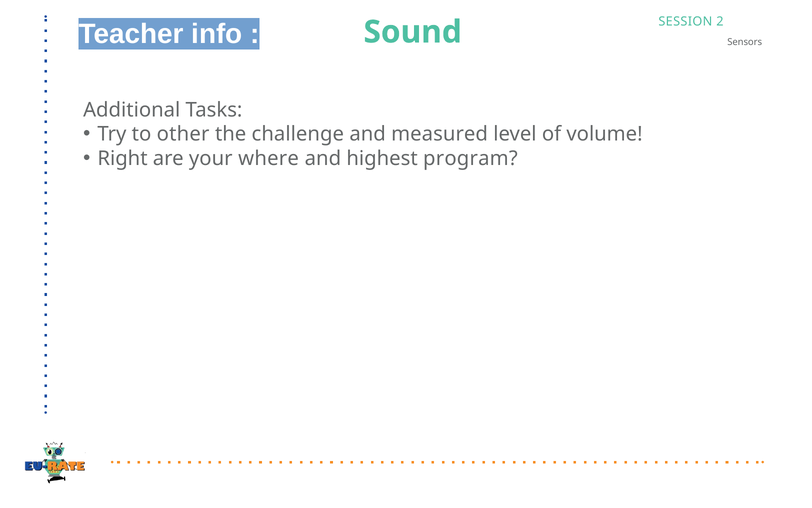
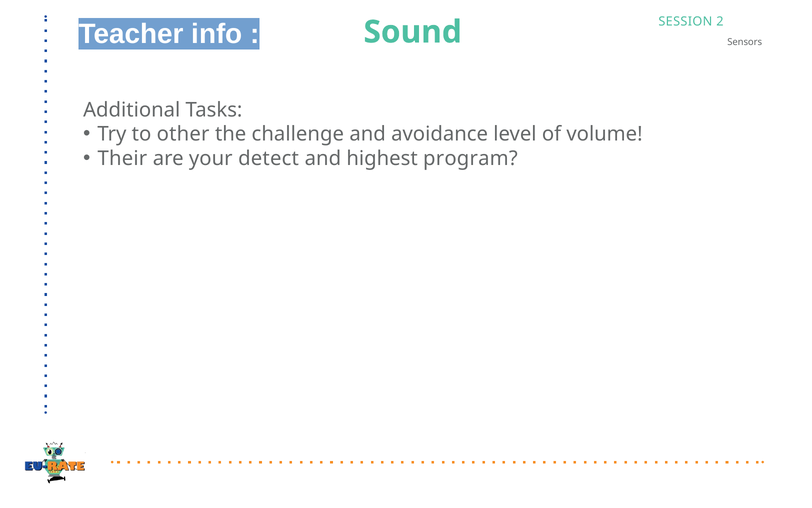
measured: measured -> avoidance
Right: Right -> Their
where: where -> detect
